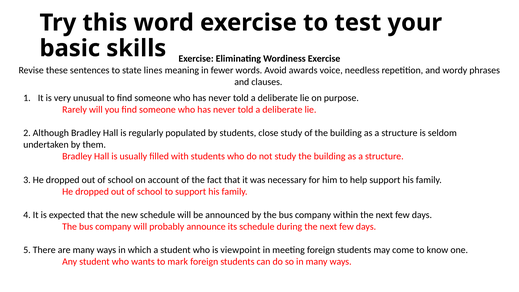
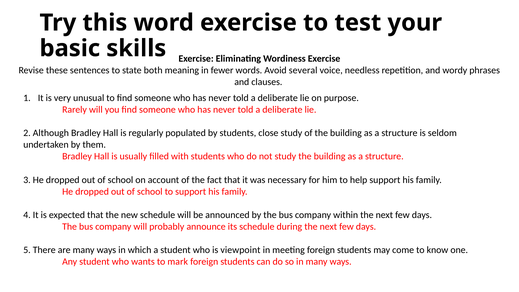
lines: lines -> both
awards: awards -> several
